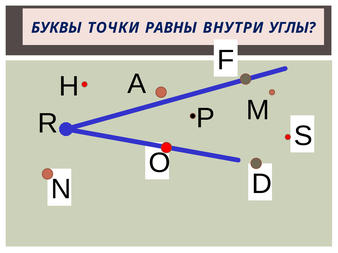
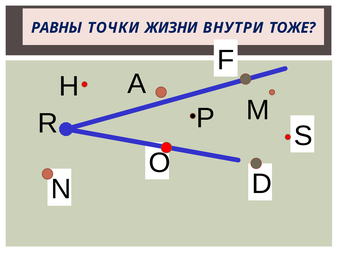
БУКВЫ: БУКВЫ -> РАВНЫ
РАВНЫ: РАВНЫ -> ЖИЗНИ
УГЛЫ: УГЛЫ -> ТОЖЕ
